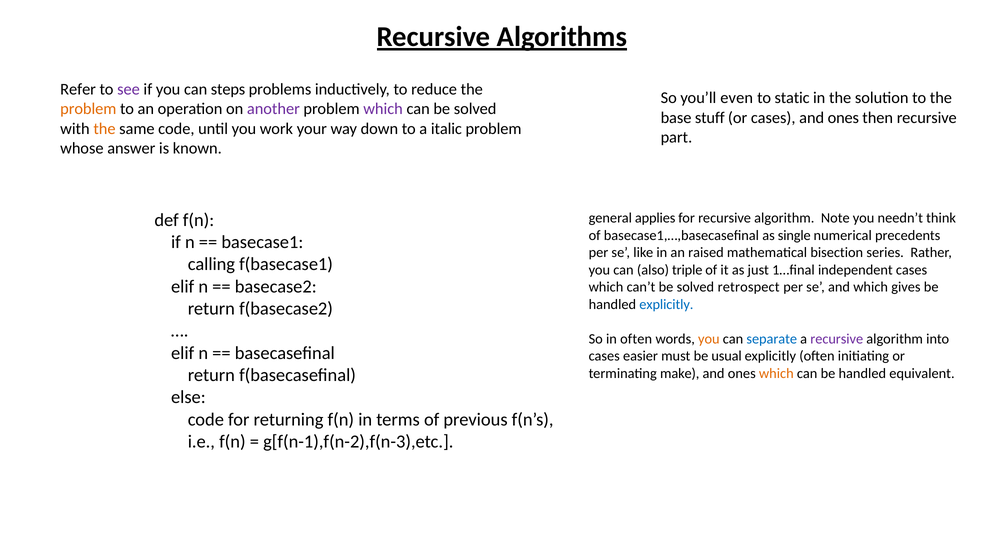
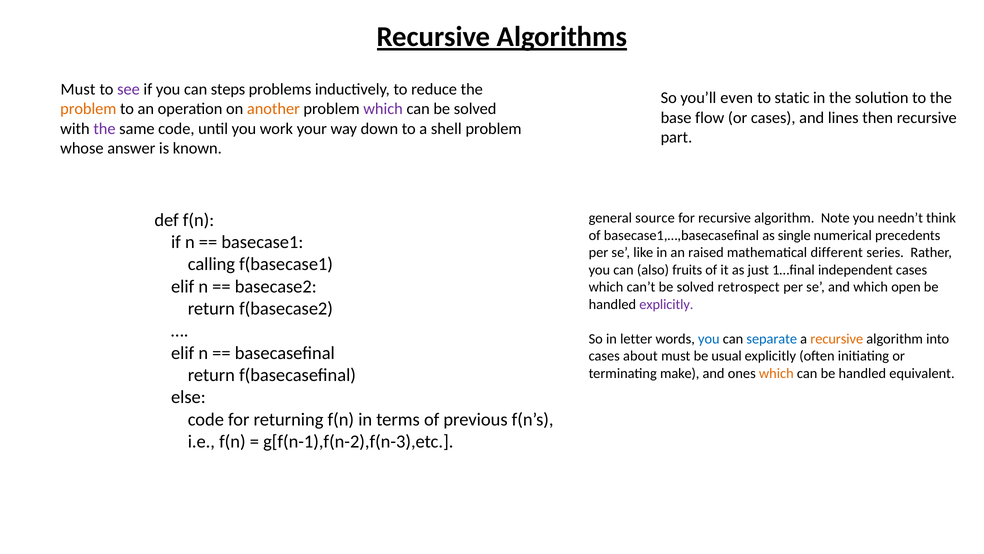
Refer at (78, 89): Refer -> Must
another colour: purple -> orange
stuff: stuff -> flow
cases and ones: ones -> lines
the at (104, 129) colour: orange -> purple
italic: italic -> shell
applies: applies -> source
bisection: bisection -> different
triple: triple -> fruits
gives: gives -> open
explicitly at (666, 304) colour: blue -> purple
in often: often -> letter
you at (709, 339) colour: orange -> blue
recursive at (837, 339) colour: purple -> orange
easier: easier -> about
